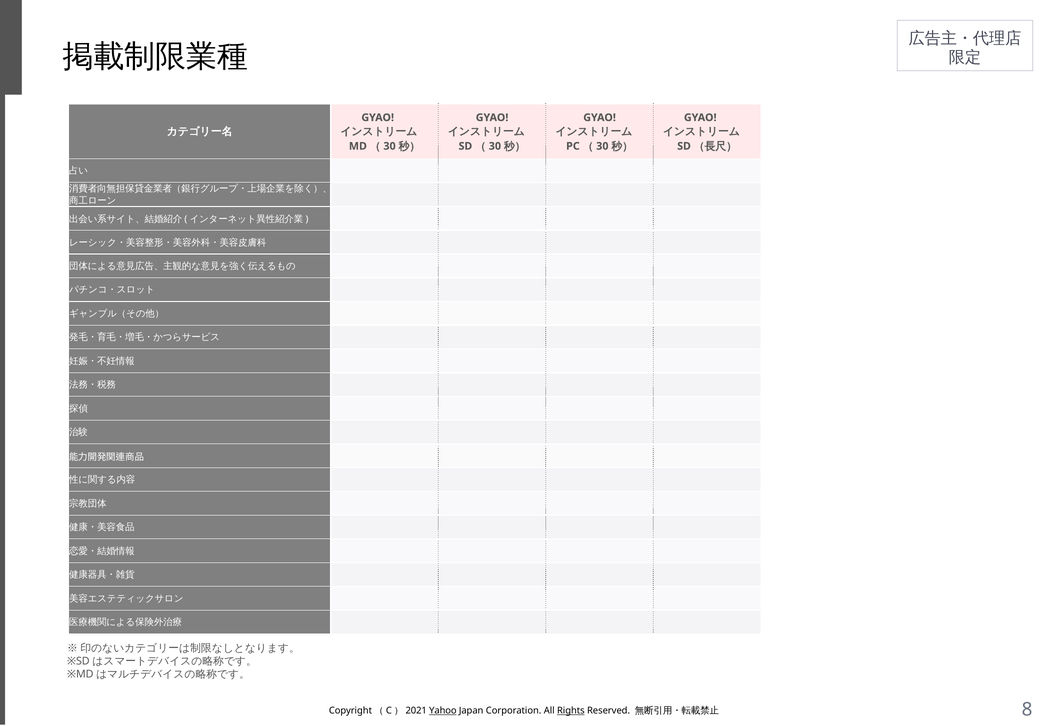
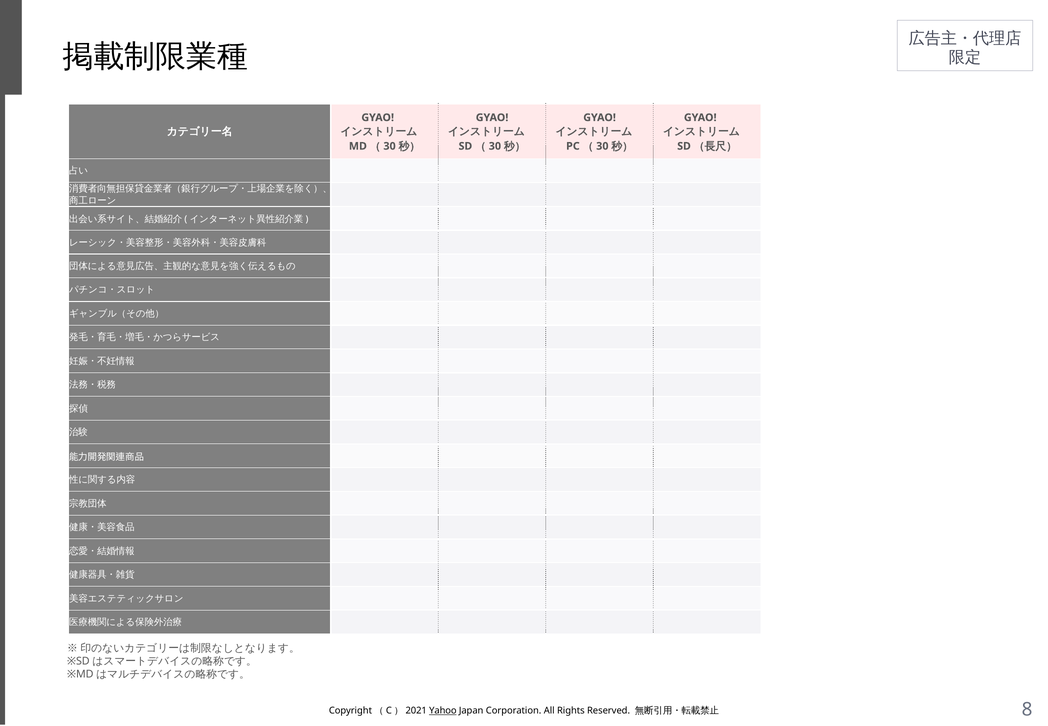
Rights underline: present -> none
